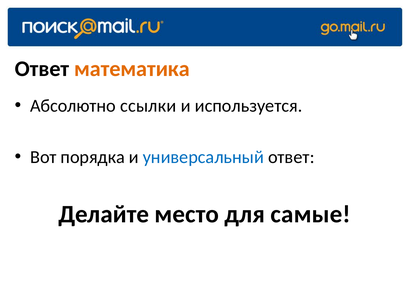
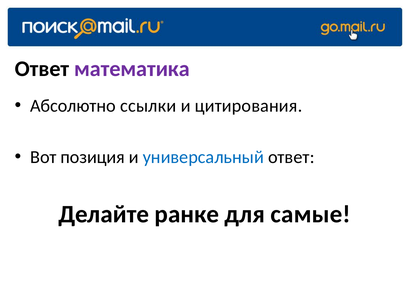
математика colour: orange -> purple
используется: используется -> цитирования
порядка: порядка -> позиция
место: место -> ранке
